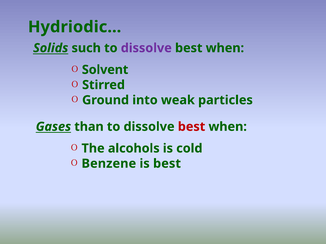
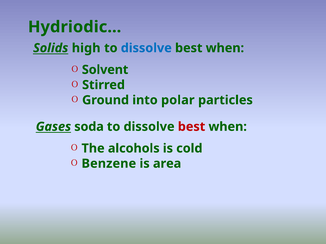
such: such -> high
dissolve at (146, 48) colour: purple -> blue
weak: weak -> polar
than: than -> soda
is best: best -> area
